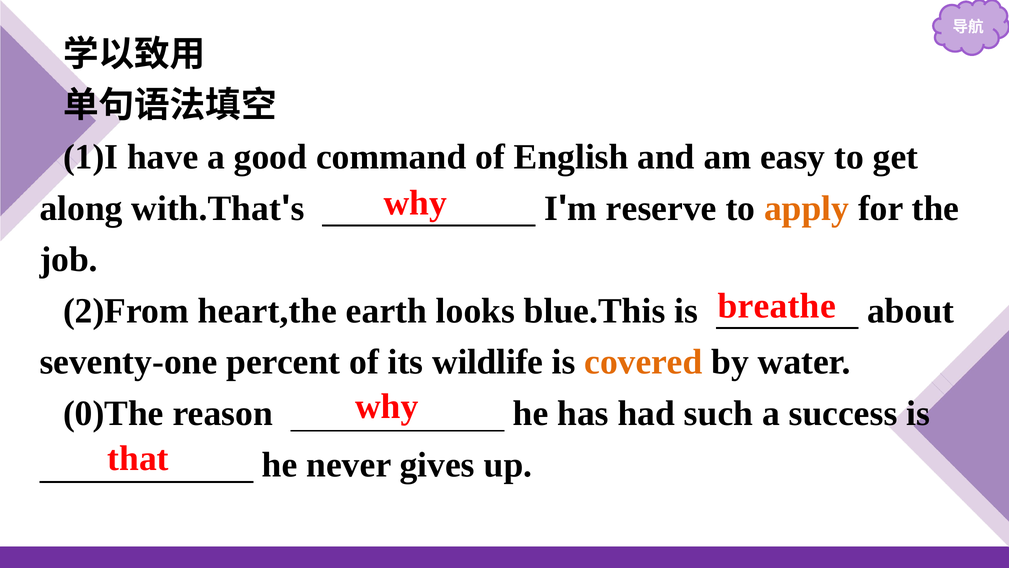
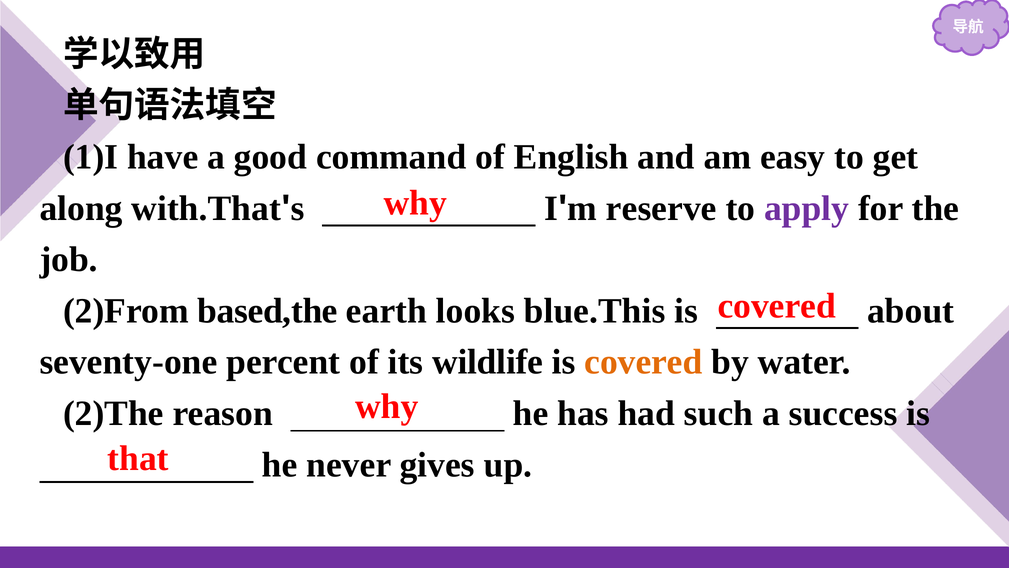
apply colour: orange -> purple
breathe at (777, 305): breathe -> covered
heart,the: heart,the -> based,the
0)The: 0)The -> 2)The
